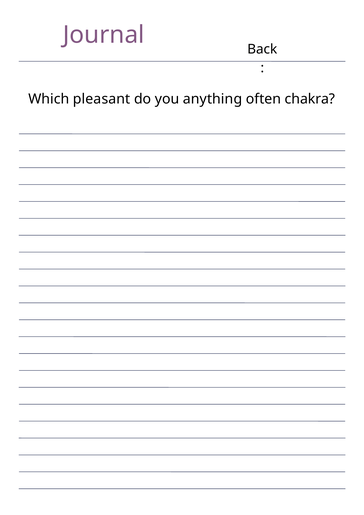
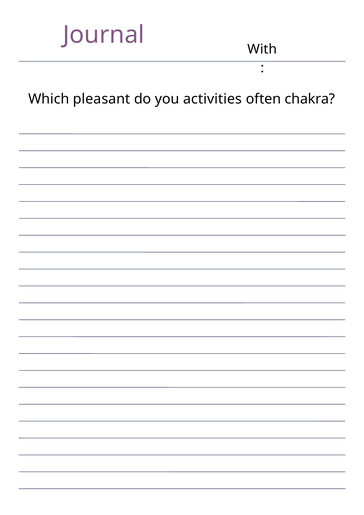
Back: Back -> With
anything: anything -> activities
